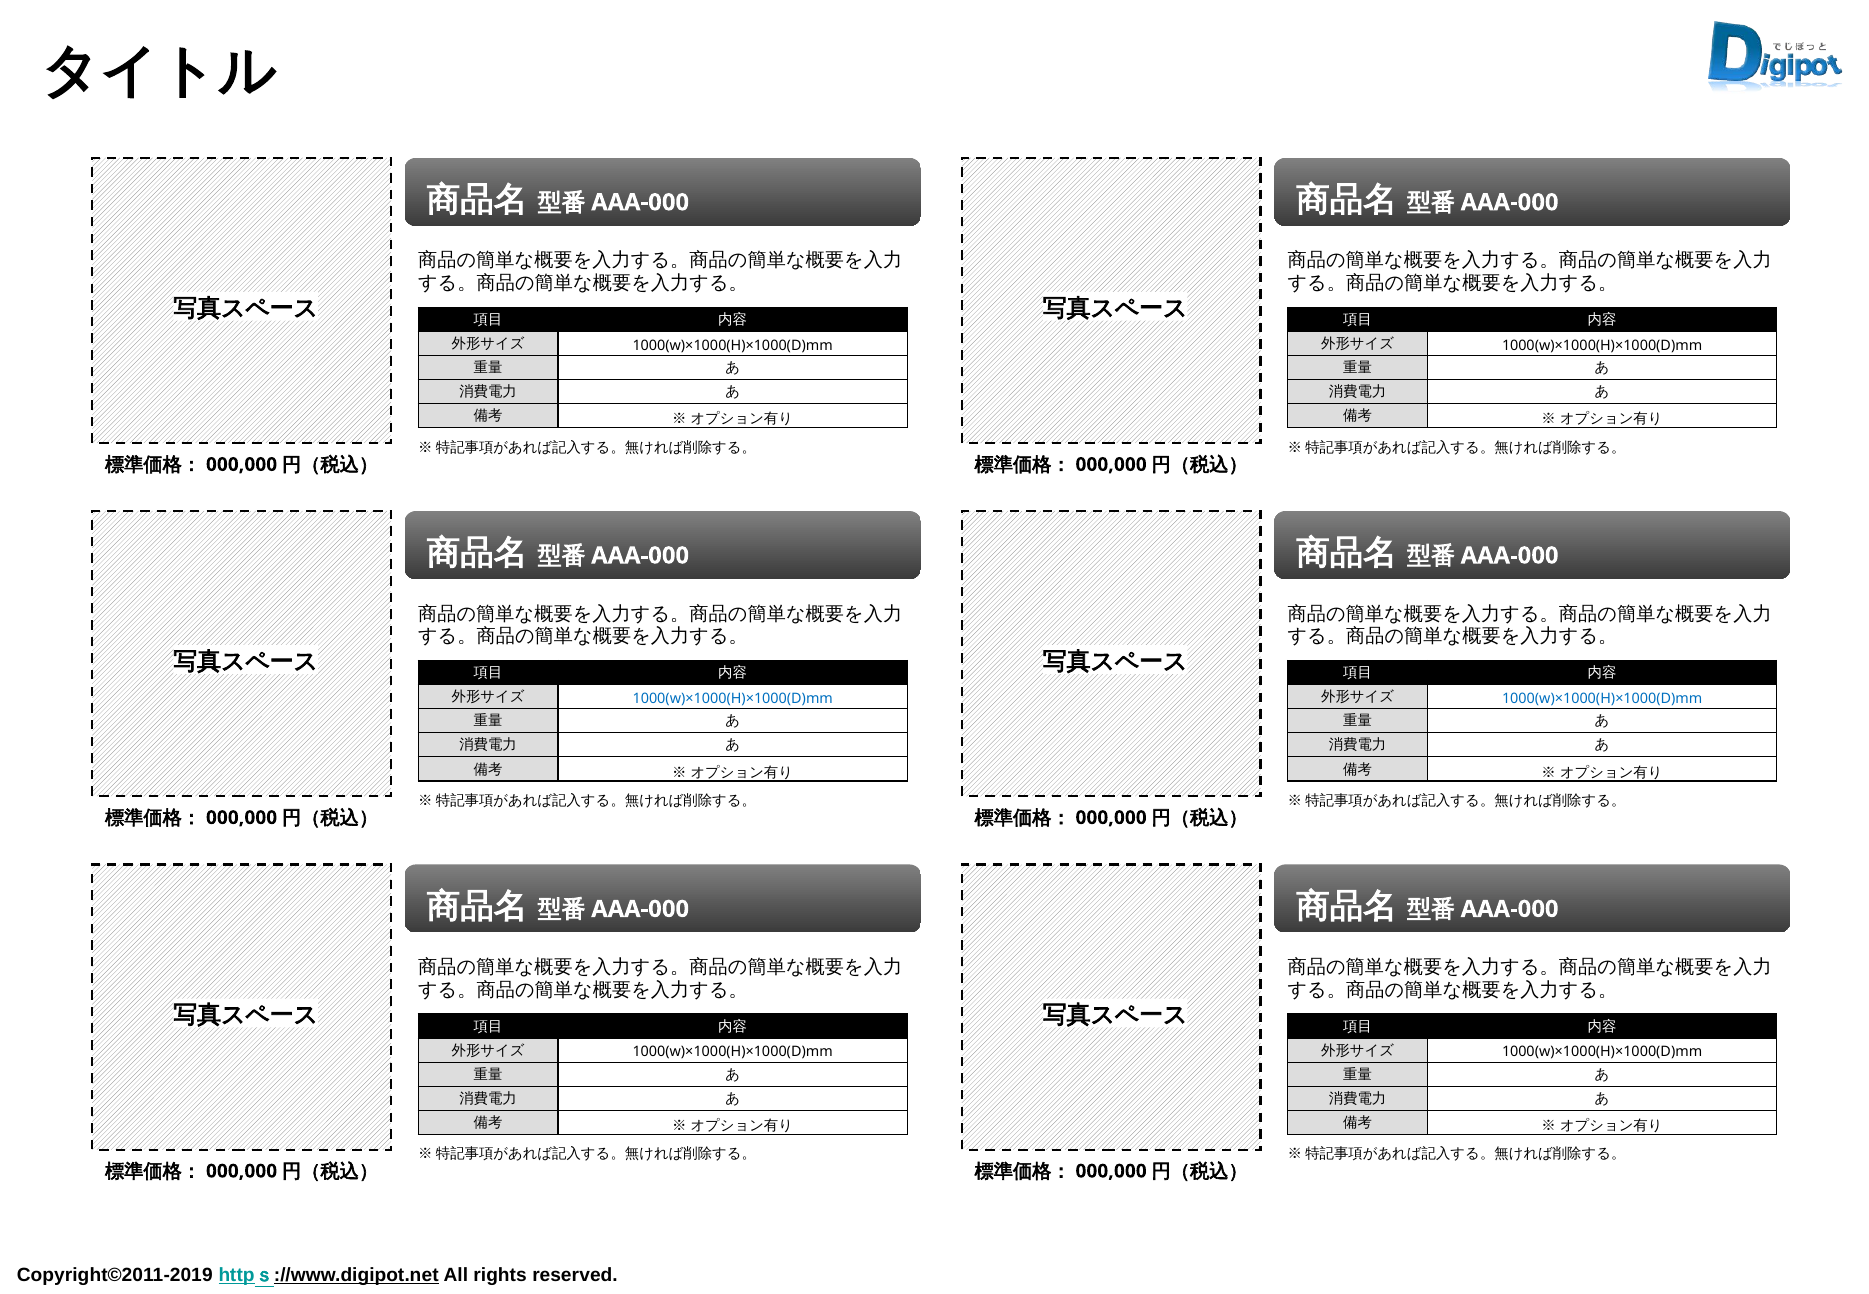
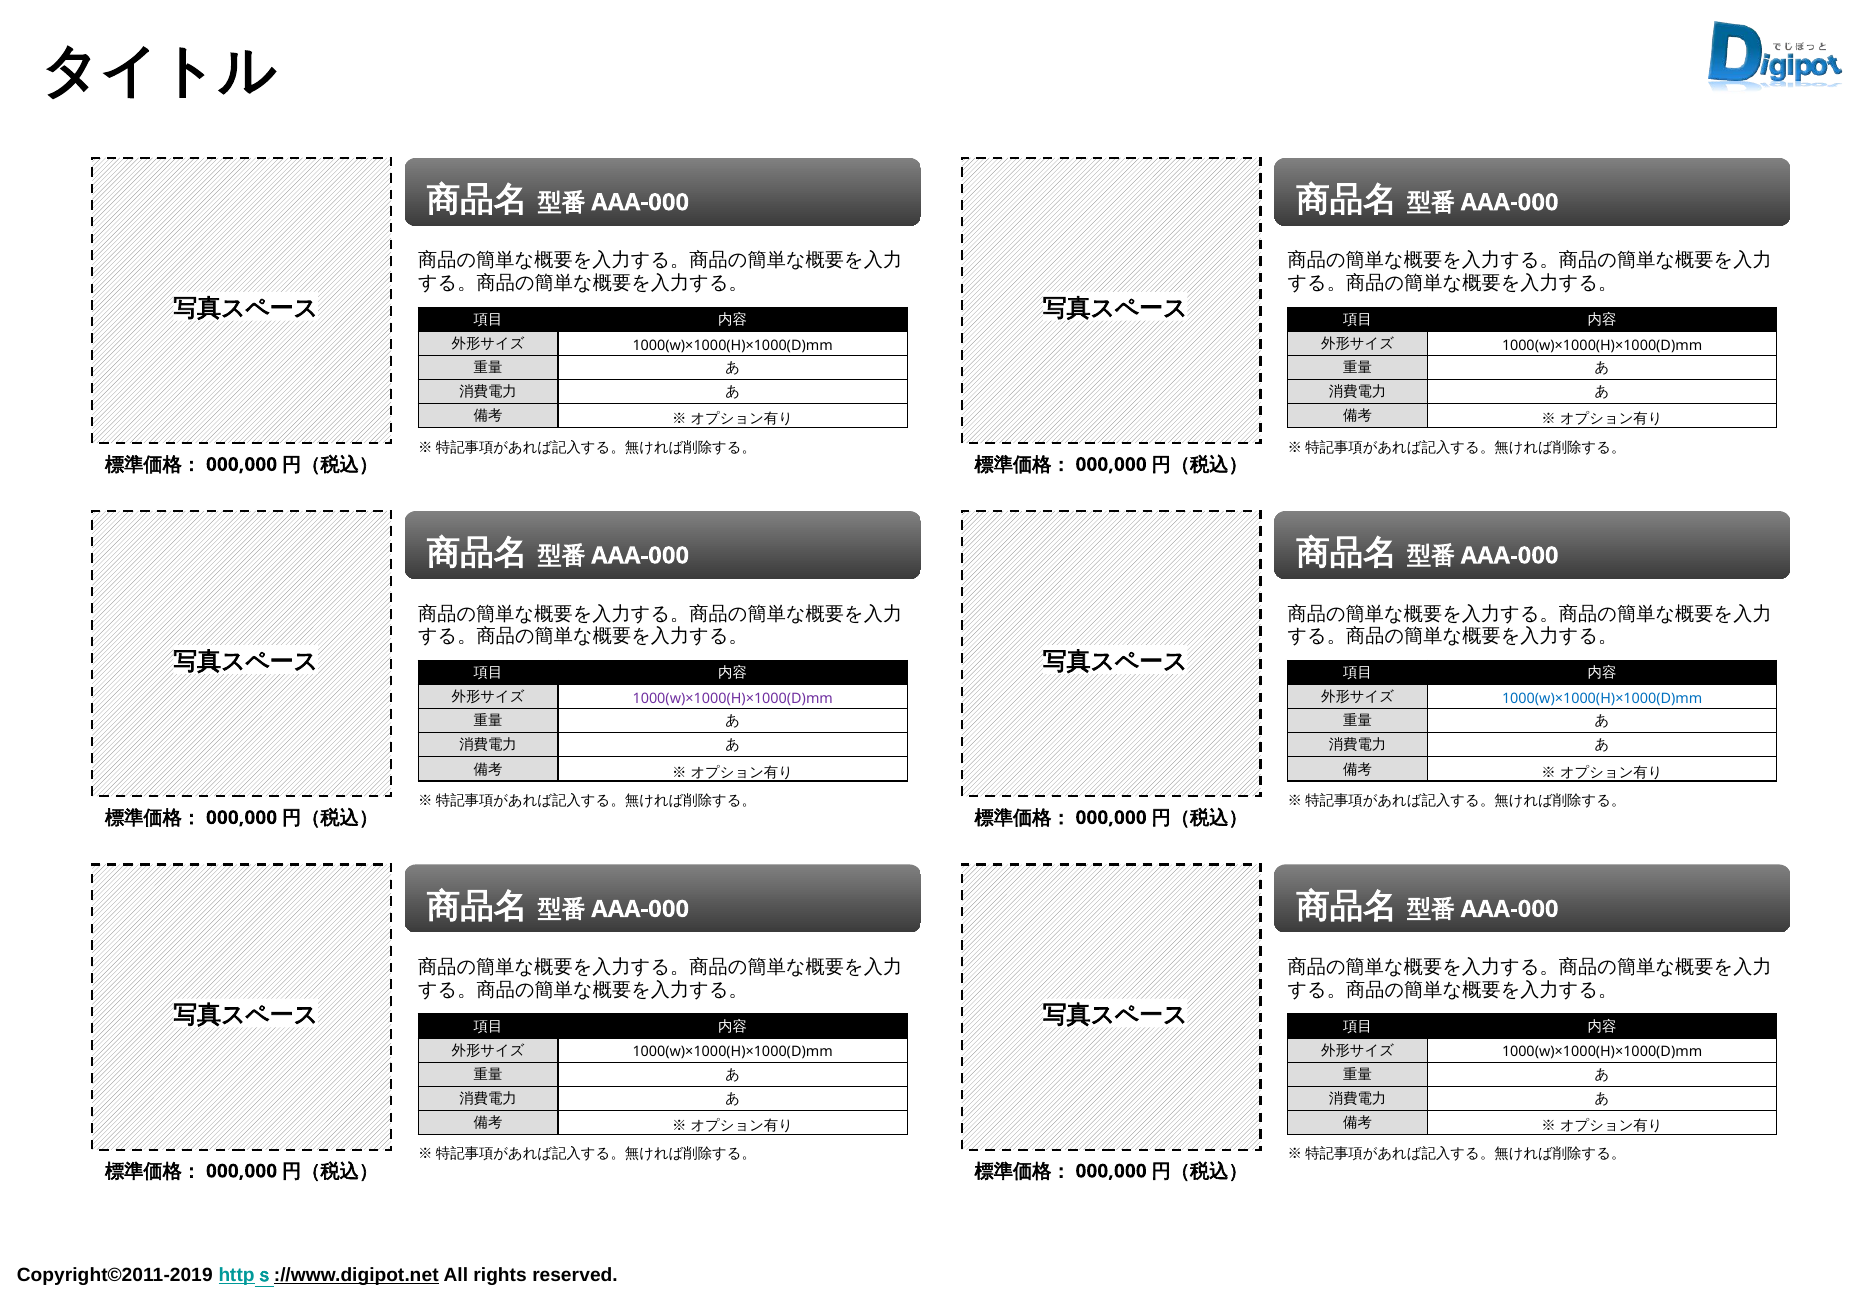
1000(w)×1000(H)×1000(D)mm at (733, 698) colour: blue -> purple
